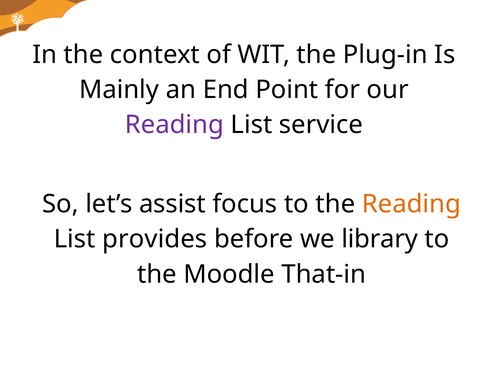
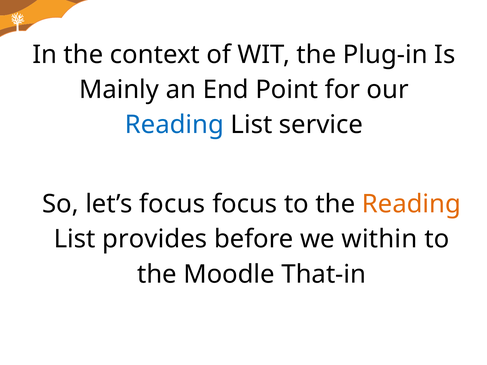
Reading at (174, 125) colour: purple -> blue
let’s assist: assist -> focus
library: library -> within
